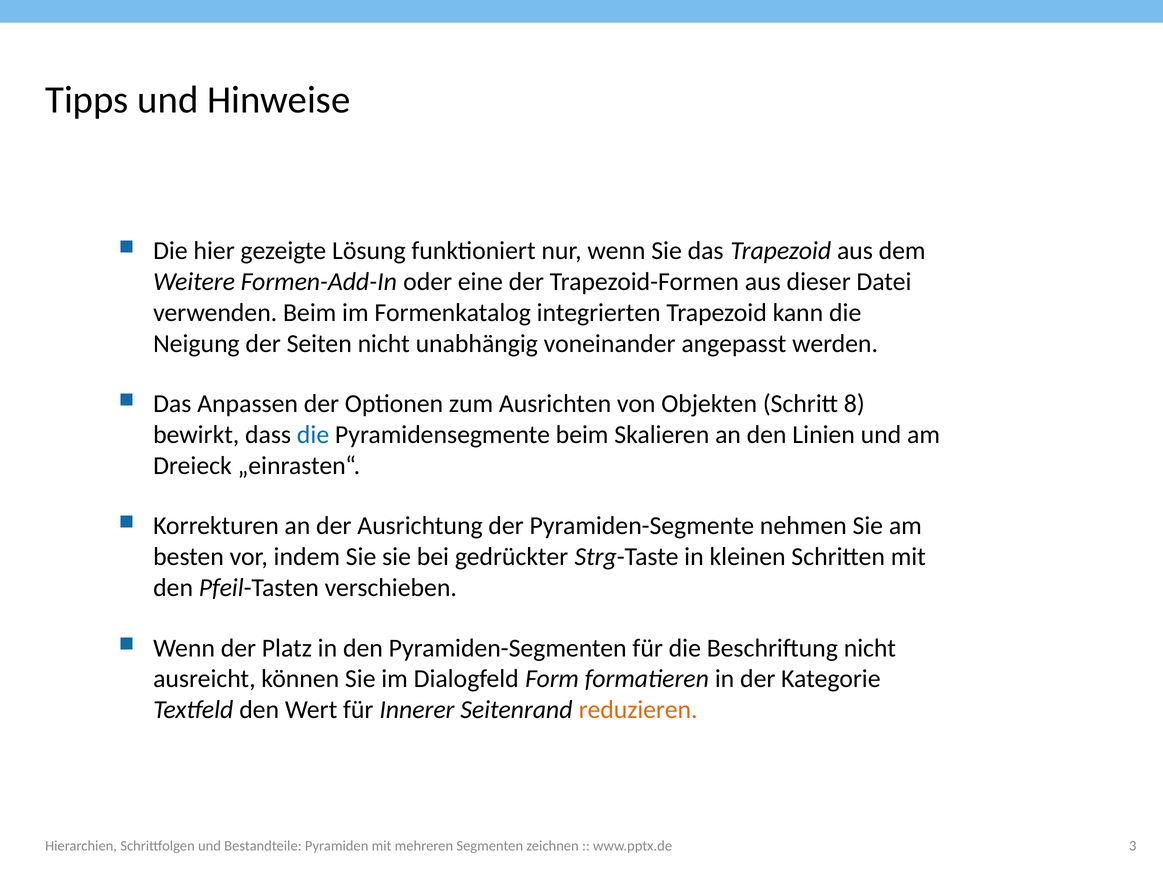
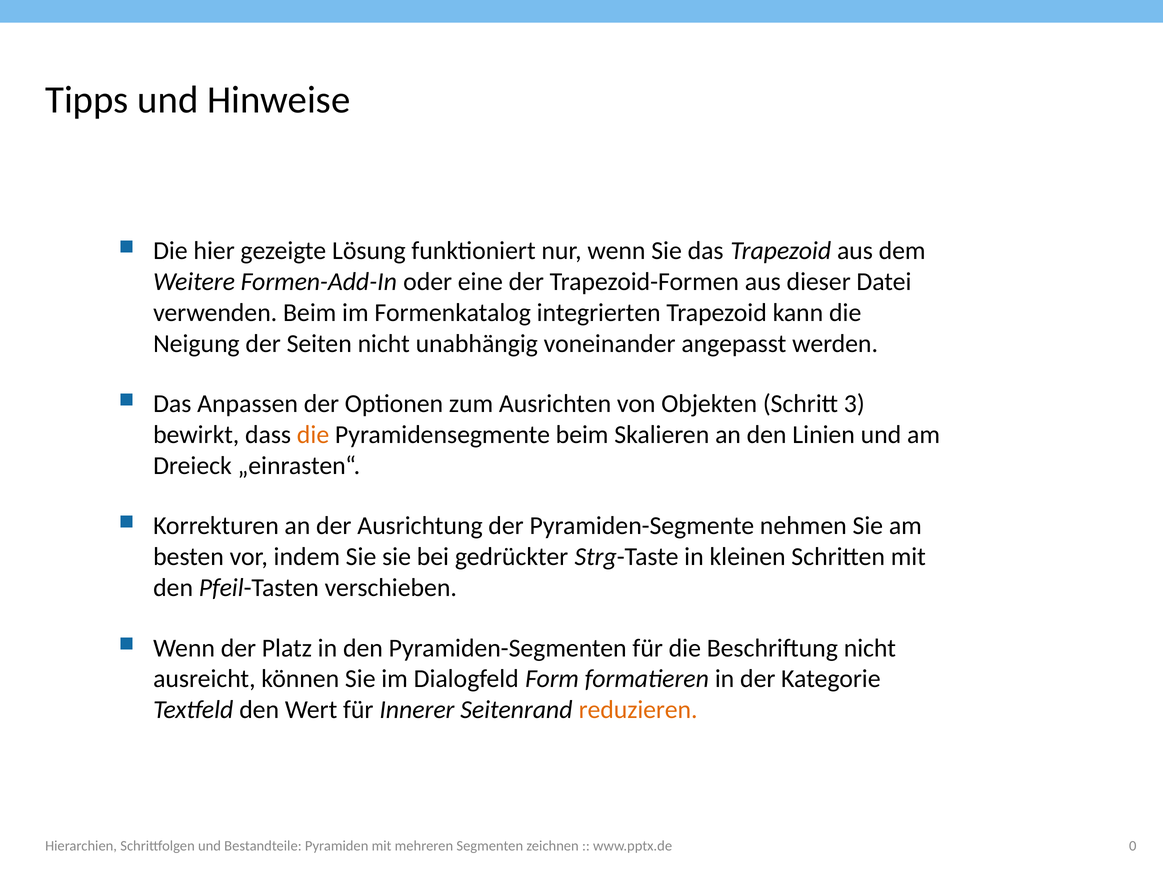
8: 8 -> 3
die at (313, 435) colour: blue -> orange
3: 3 -> 0
